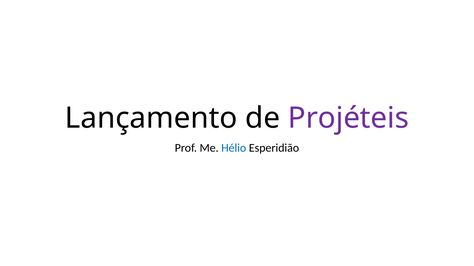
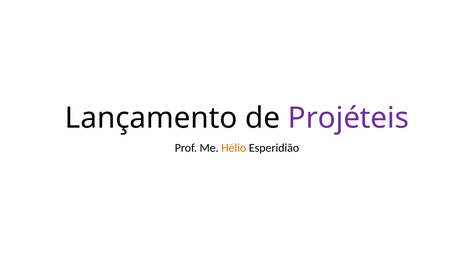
Hélio colour: blue -> orange
